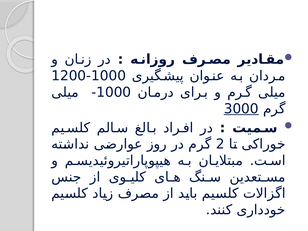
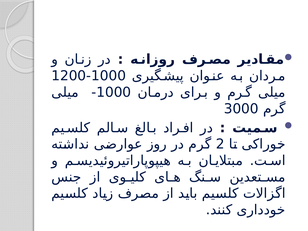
3000 underline: present -> none
